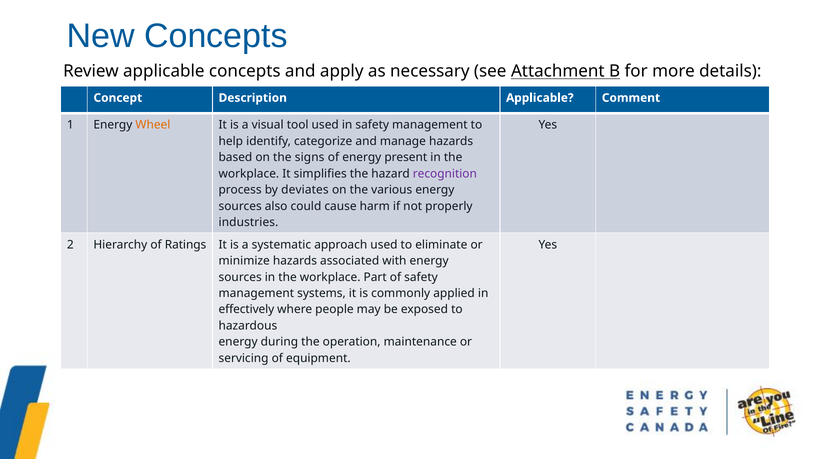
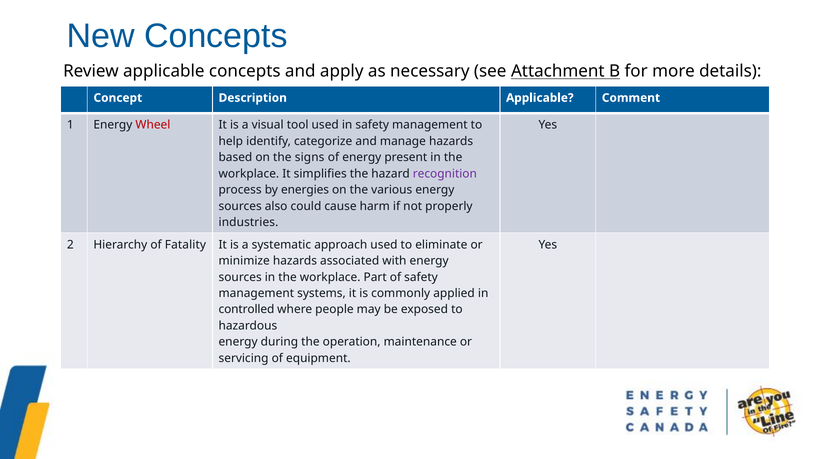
Wheel colour: orange -> red
deviates: deviates -> energies
Ratings: Ratings -> Fatality
effectively: effectively -> controlled
